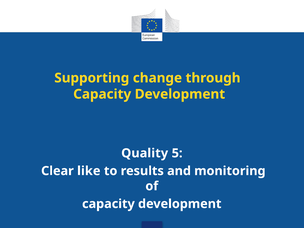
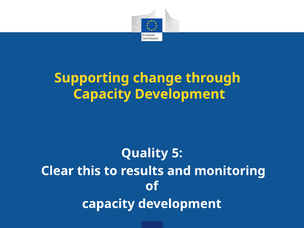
like: like -> this
